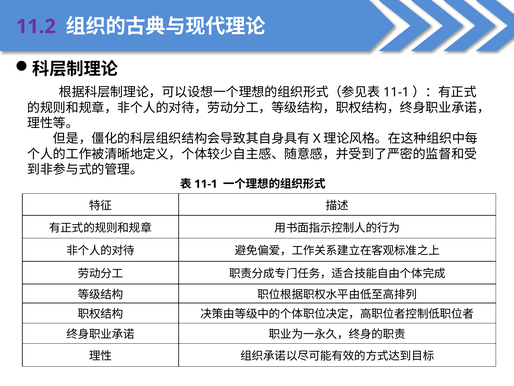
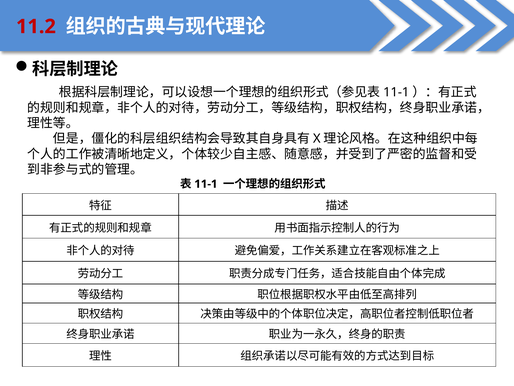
11.2 colour: purple -> red
